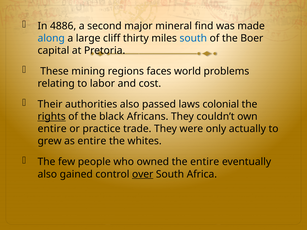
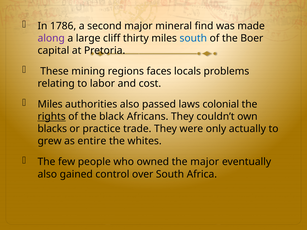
4886: 4886 -> 1786
along colour: blue -> purple
world: world -> locals
Their at (50, 104): Their -> Miles
entire at (52, 129): entire -> blacks
the entire: entire -> major
over underline: present -> none
